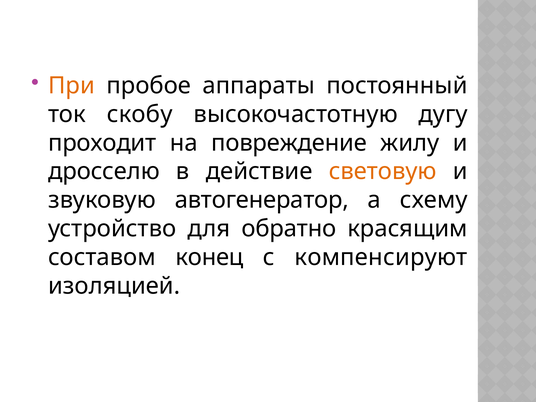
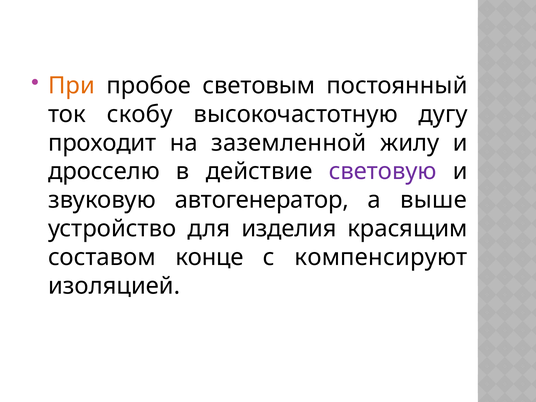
аппараты: аппараты -> световым
повреждение: повреждение -> заземленной
световую colour: orange -> purple
схему: схему -> выше
обратно: обратно -> изделия
конец: конец -> конце
